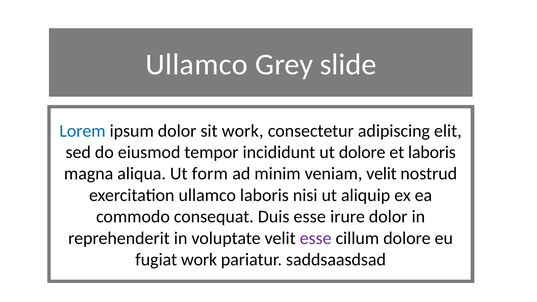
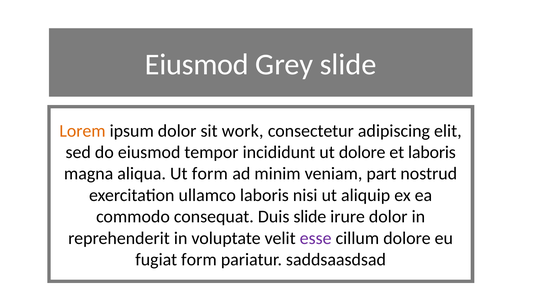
Ullamco at (197, 65): Ullamco -> Eiusmod
Lorem colour: blue -> orange
veniam velit: velit -> part
Duis esse: esse -> slide
fugiat work: work -> form
